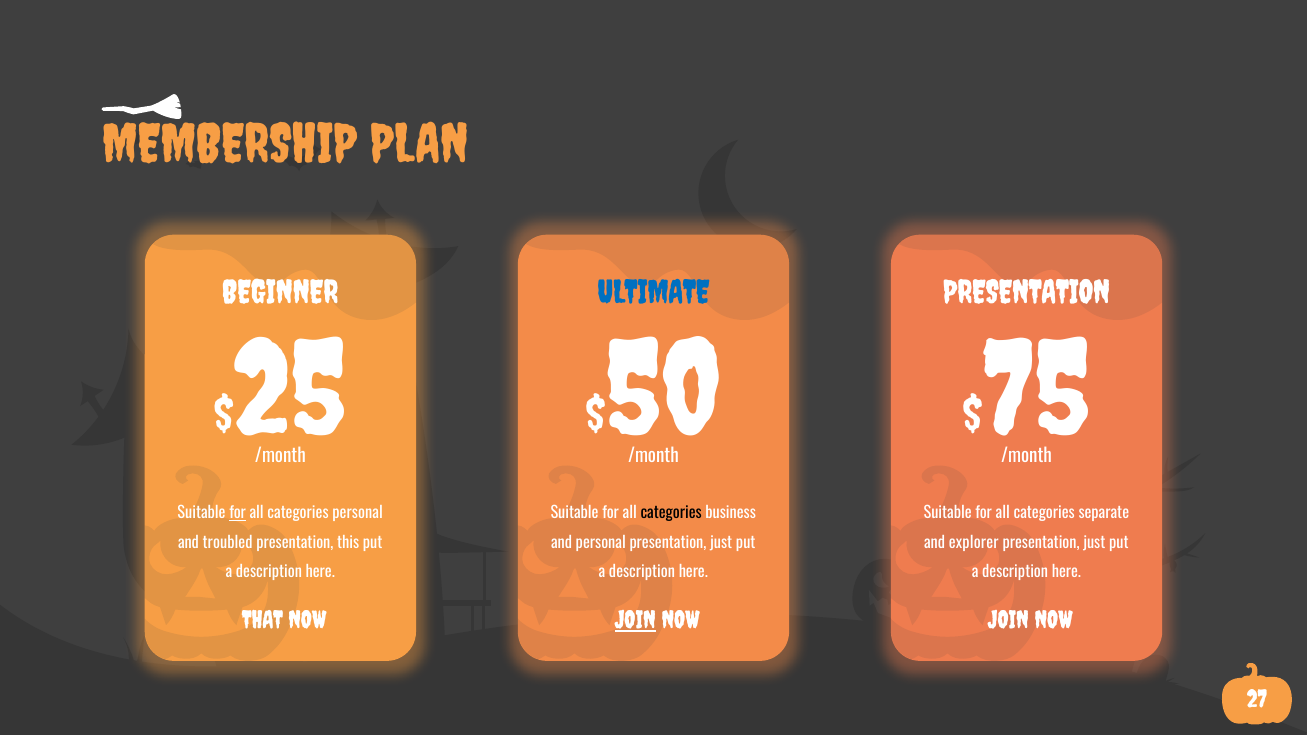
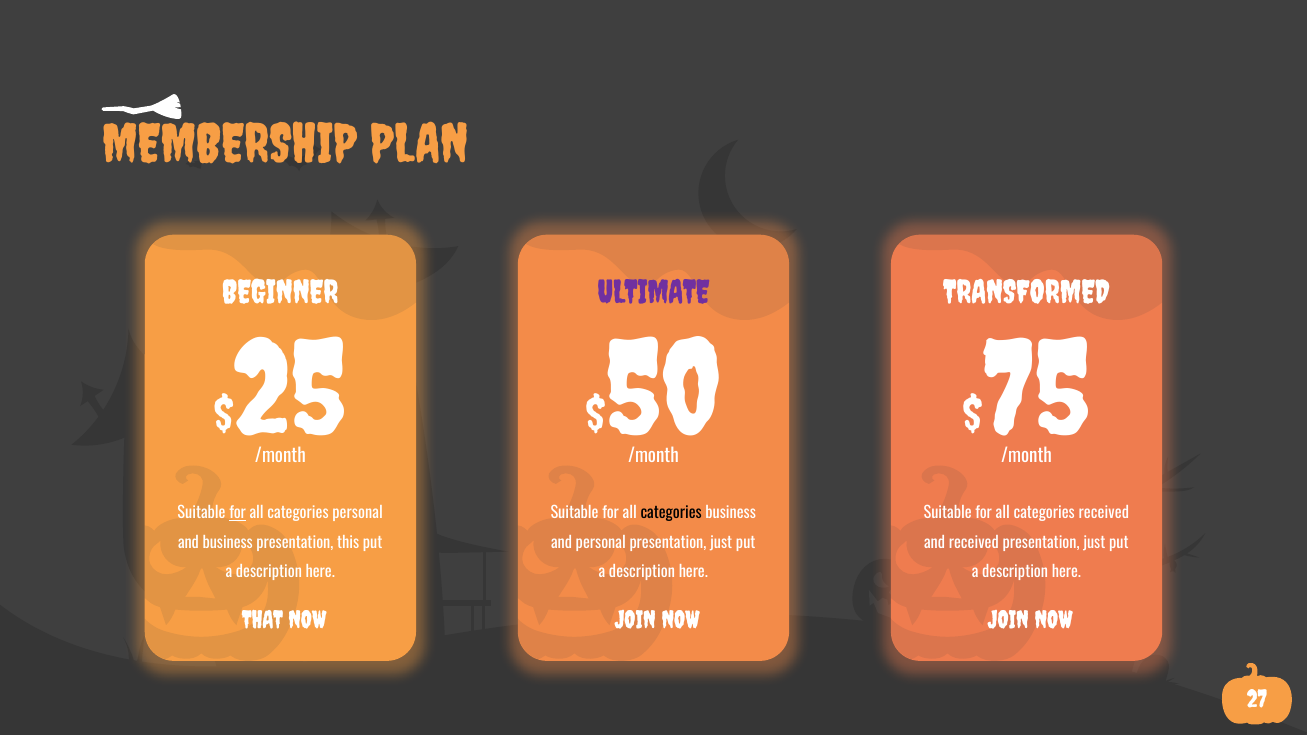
ULTIMATE colour: blue -> purple
PRESENTATION at (1027, 293): PRESENTATION -> TRANSFORMED
categories separate: separate -> received
and troubled: troubled -> business
and explorer: explorer -> received
JOIN at (636, 621) underline: present -> none
